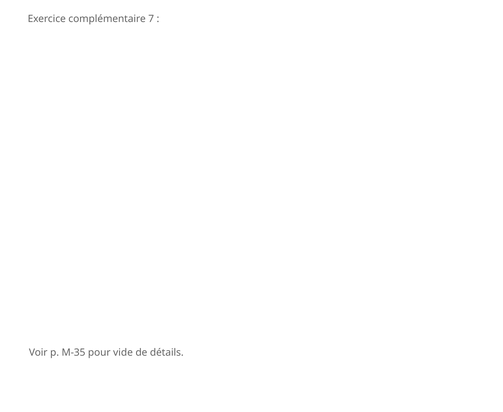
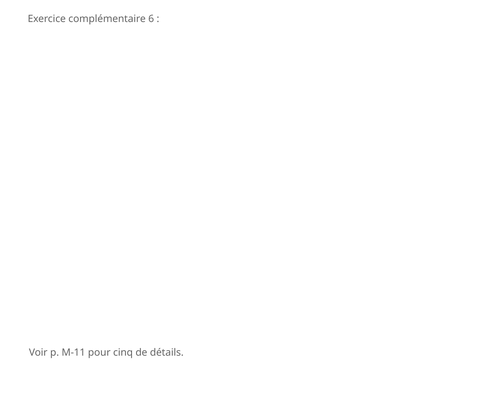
7: 7 -> 6
M-35: M-35 -> M-11
vide: vide -> cinq
